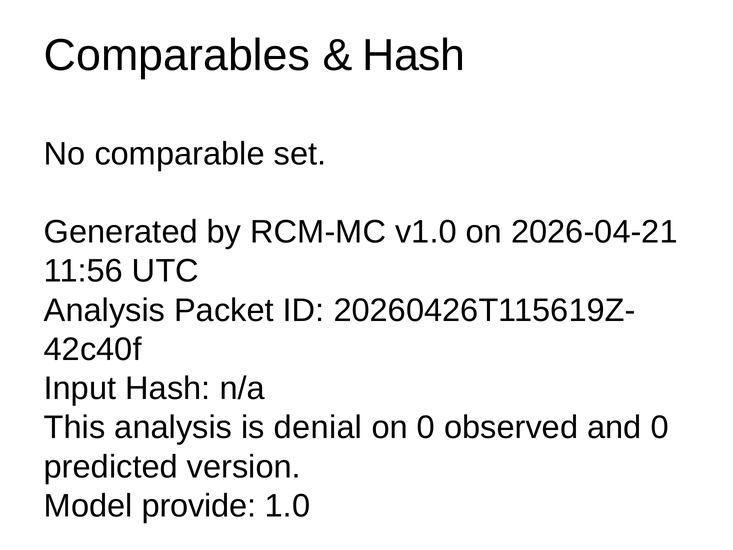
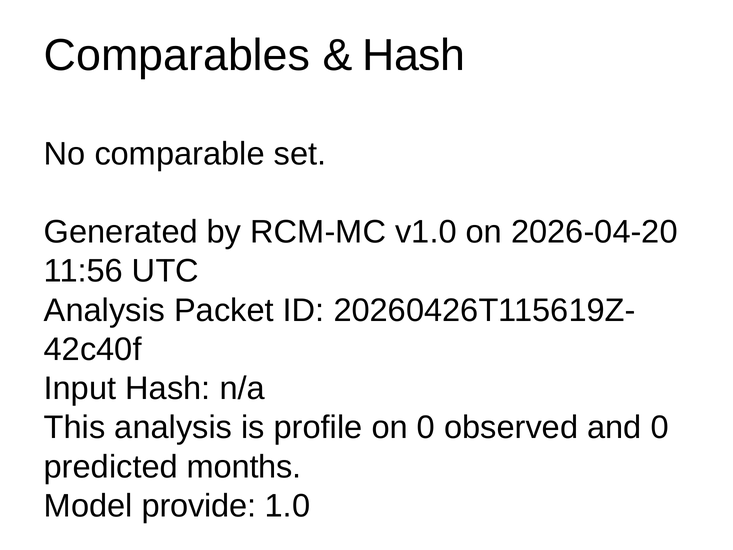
2026-04-21: 2026-04-21 -> 2026-04-20
denial: denial -> profile
version: version -> months
